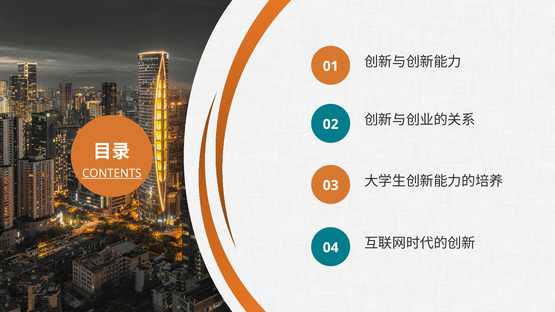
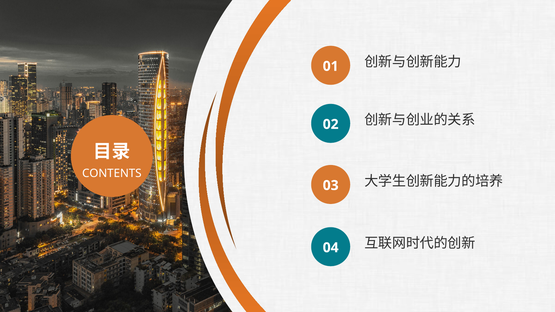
CONTENTS underline: present -> none
